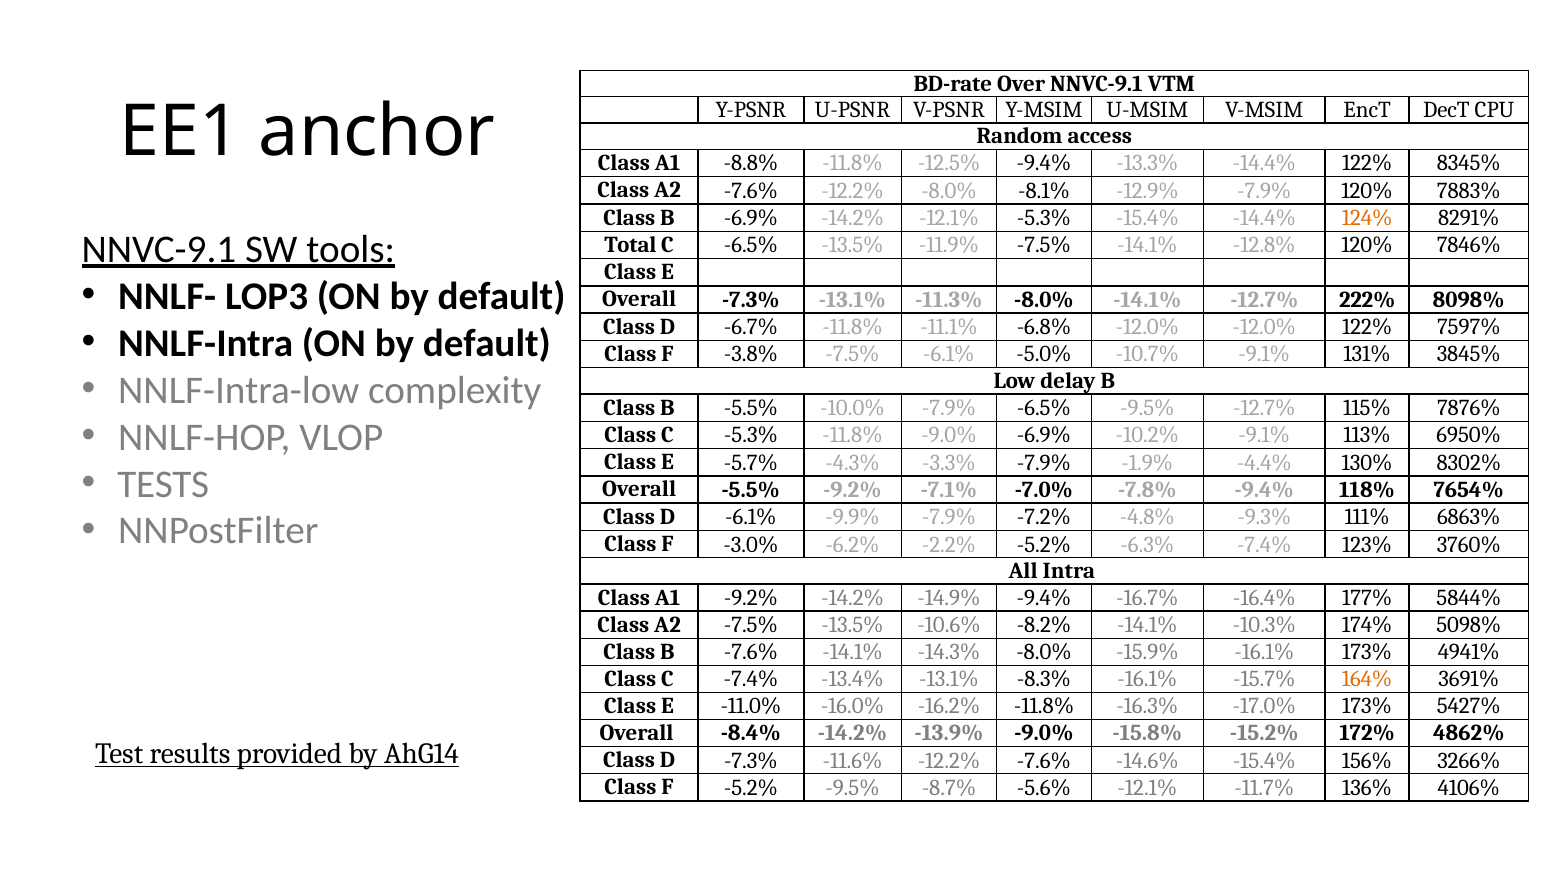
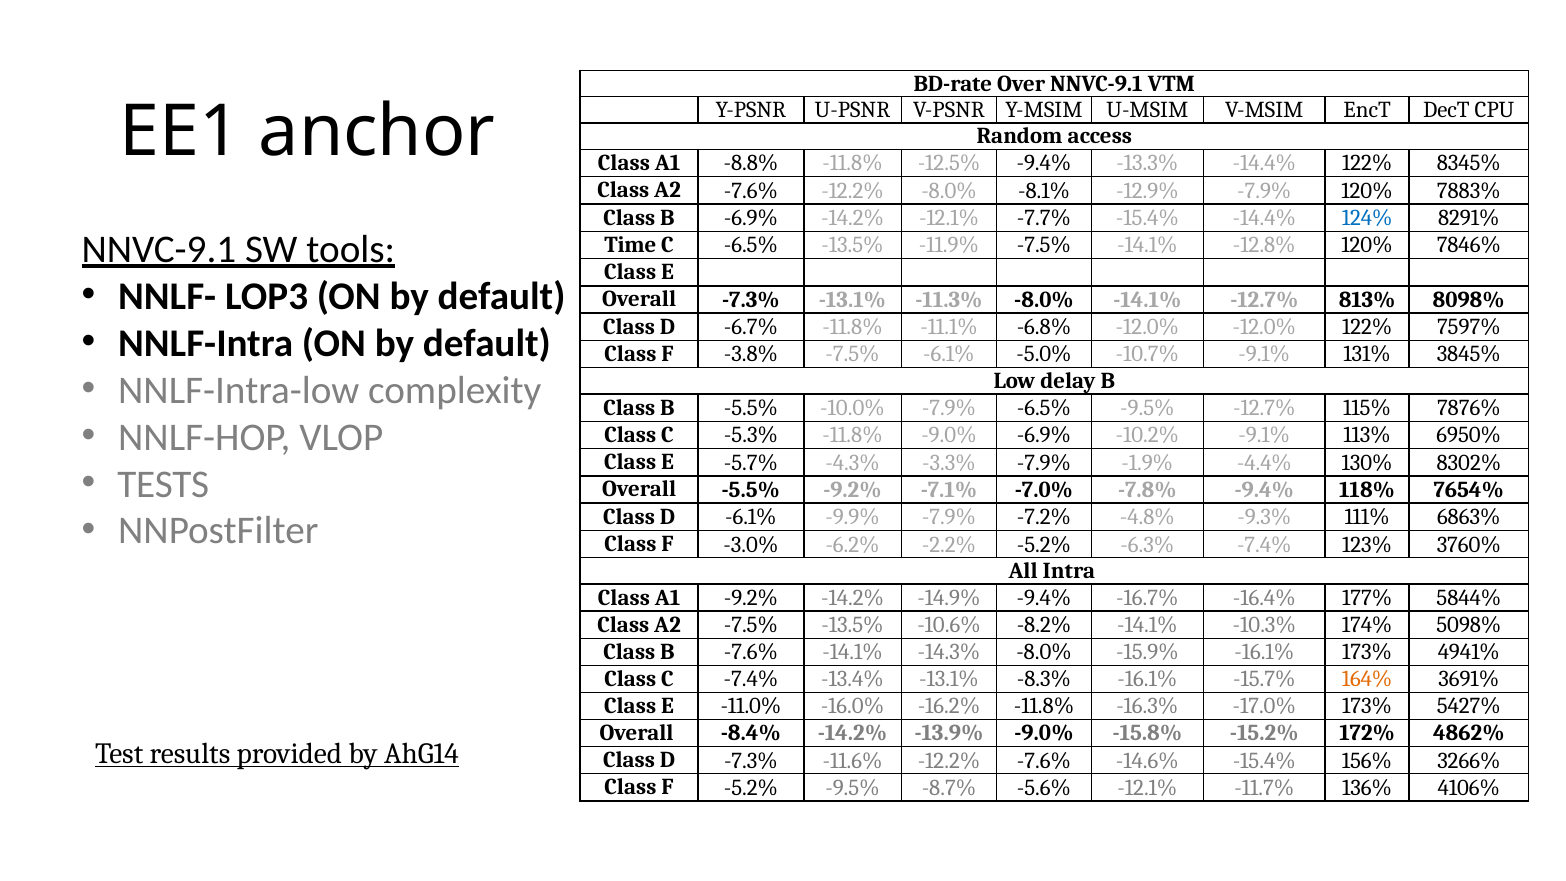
-12.1% -5.3%: -5.3% -> -7.7%
124% colour: orange -> blue
Total: Total -> Time
222%: 222% -> 813%
